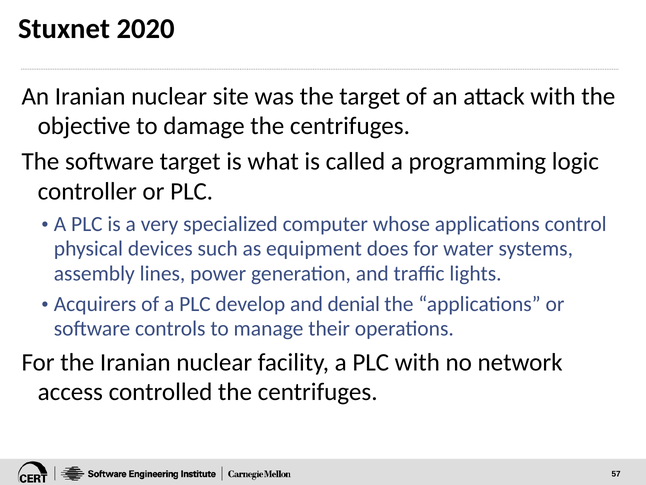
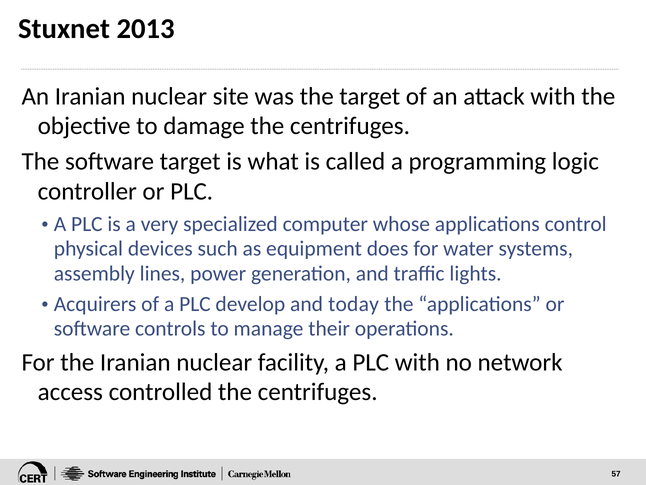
2020: 2020 -> 2013
denial: denial -> today
